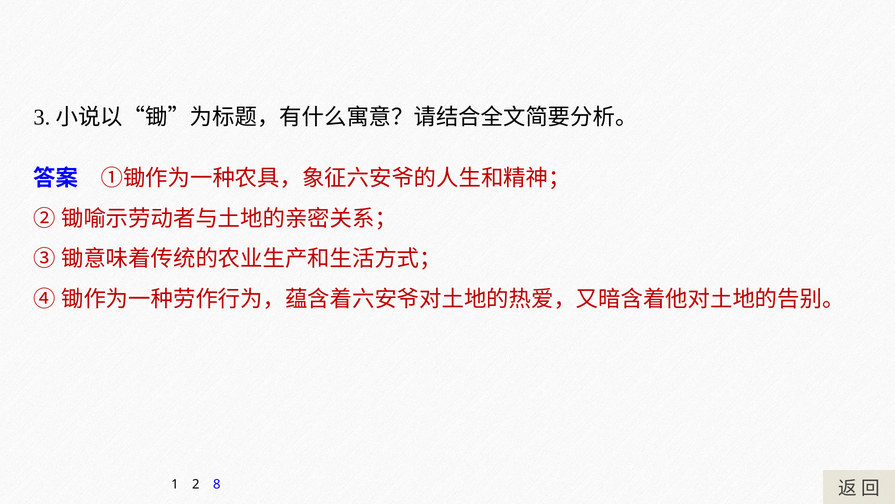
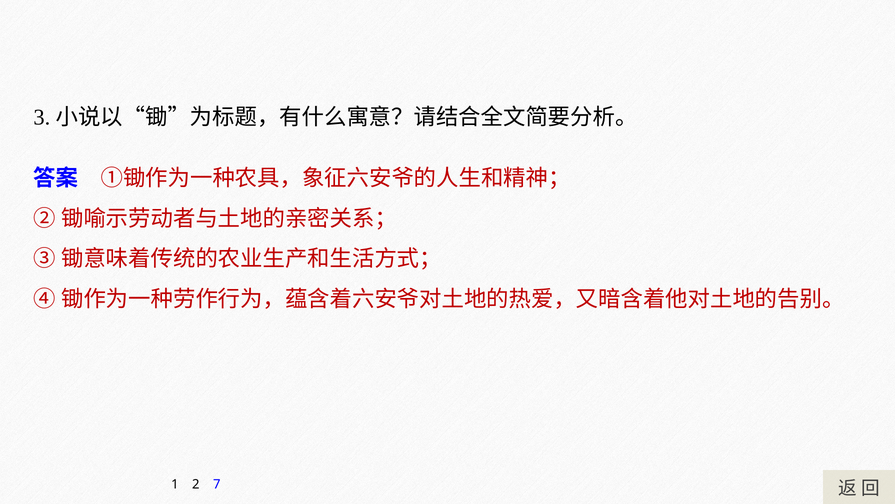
8: 8 -> 7
